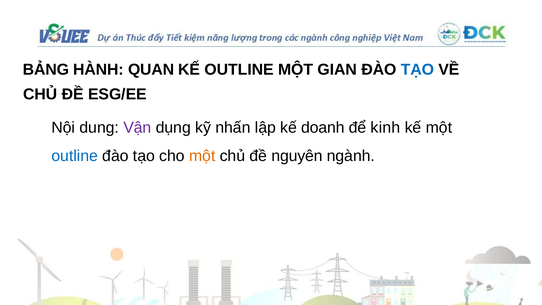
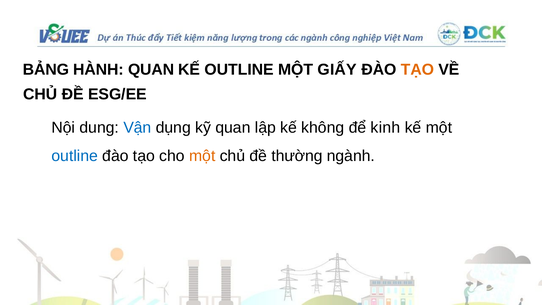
GIAN: GIAN -> GIẤY
TẠO at (417, 70) colour: blue -> orange
Vận colour: purple -> blue
kỹ nhấn: nhấn -> quan
doanh: doanh -> không
nguyên: nguyên -> thường
